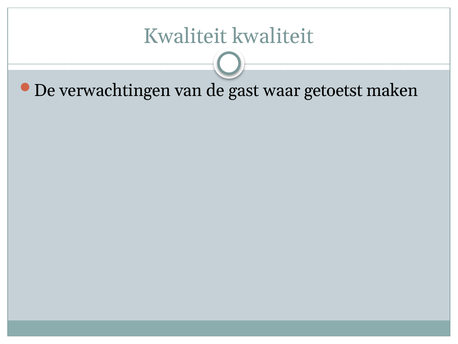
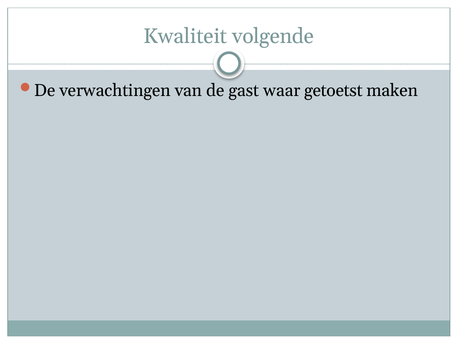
Kwaliteit kwaliteit: kwaliteit -> volgende
